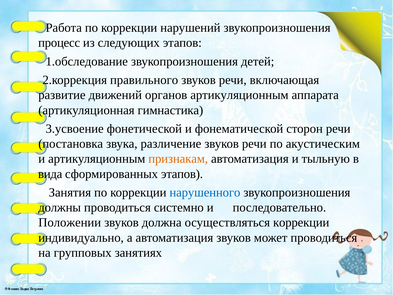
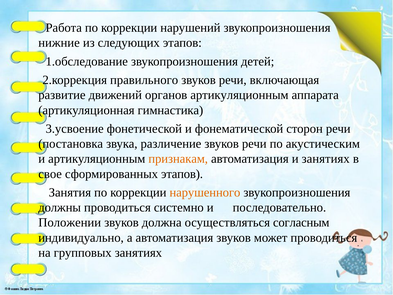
процесс: процесс -> нижние
и тыльную: тыльную -> занятиях
вида: вида -> свое
нарушенного colour: blue -> orange
осуществляться коррекции: коррекции -> согласным
